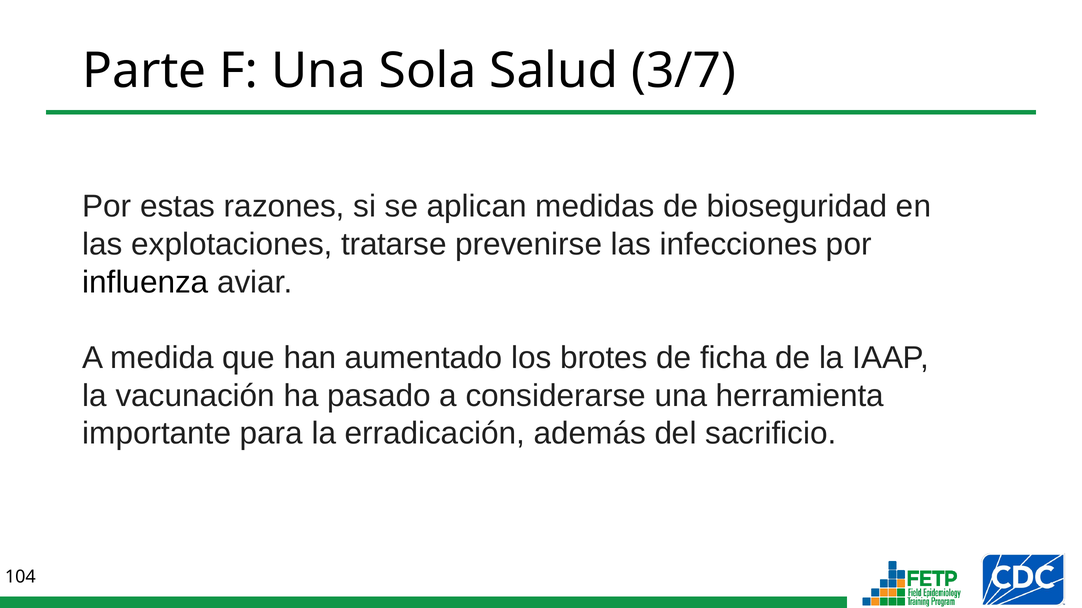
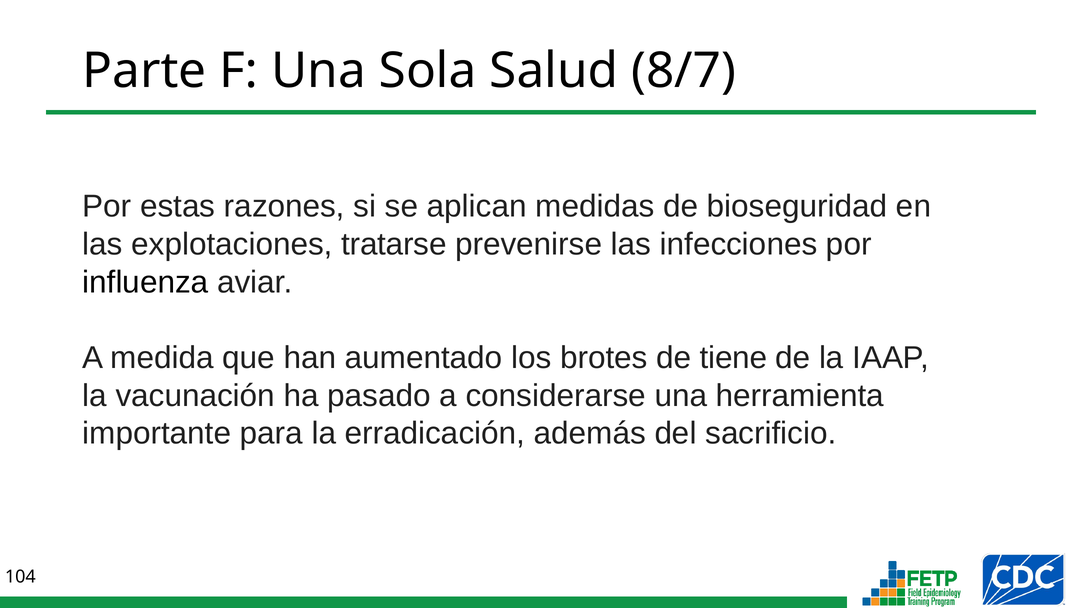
3/7: 3/7 -> 8/7
ficha: ficha -> tiene
